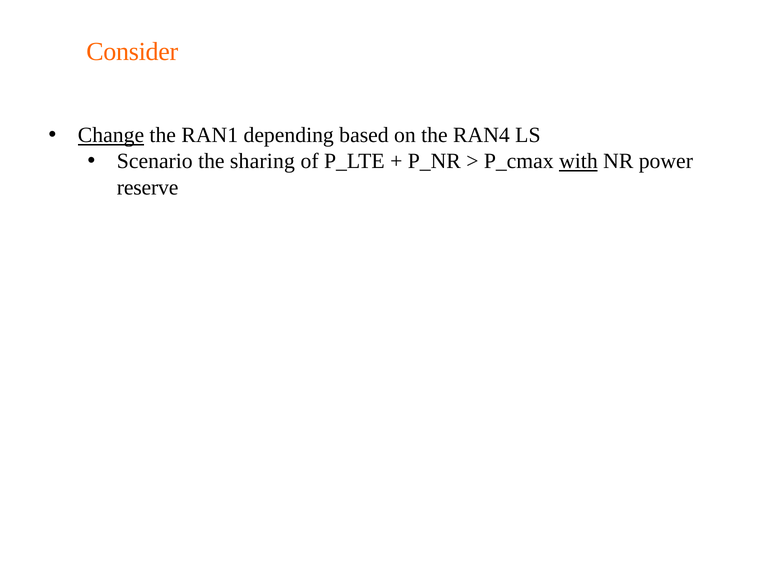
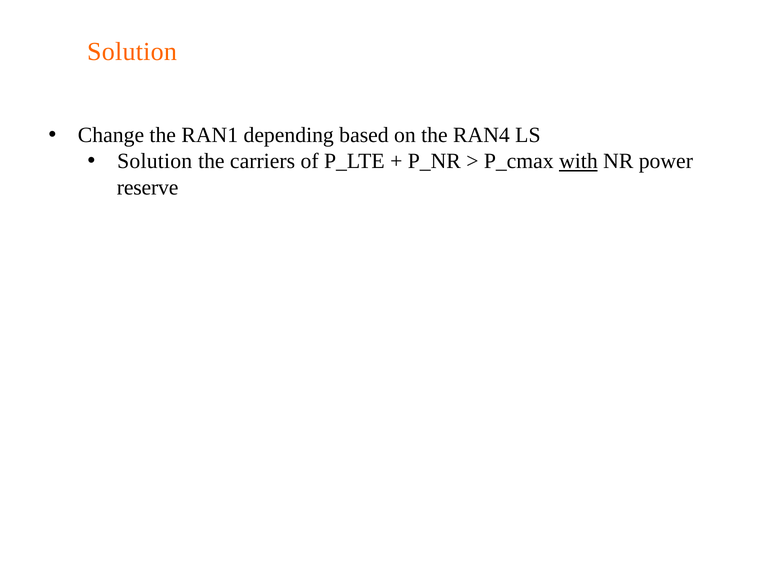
Consider at (132, 52): Consider -> Solution
Change underline: present -> none
Scenario at (155, 161): Scenario -> Solution
sharing: sharing -> carriers
